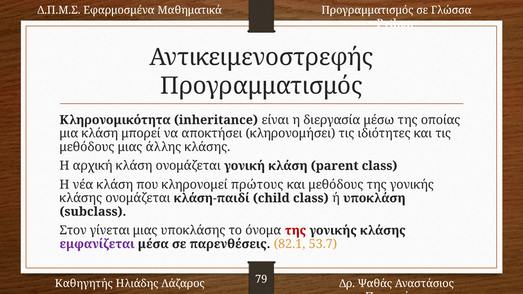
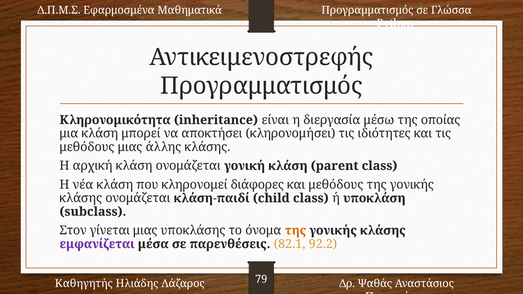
πρώτους: πρώτους -> διάφορες
της at (296, 231) colour: red -> orange
53.7: 53.7 -> 92.2
